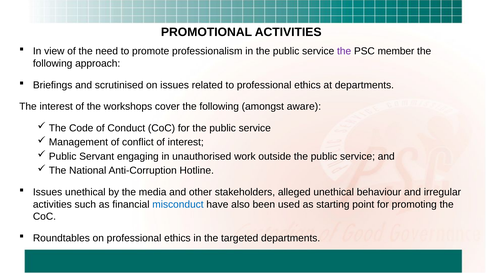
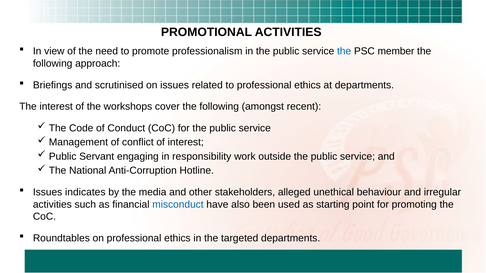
the at (344, 51) colour: purple -> blue
aware: aware -> recent
unauthorised: unauthorised -> responsibility
Issues unethical: unethical -> indicates
